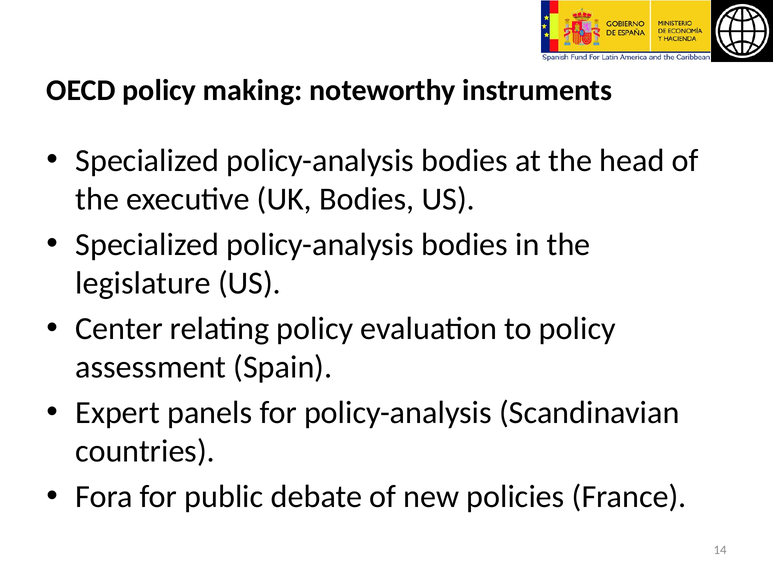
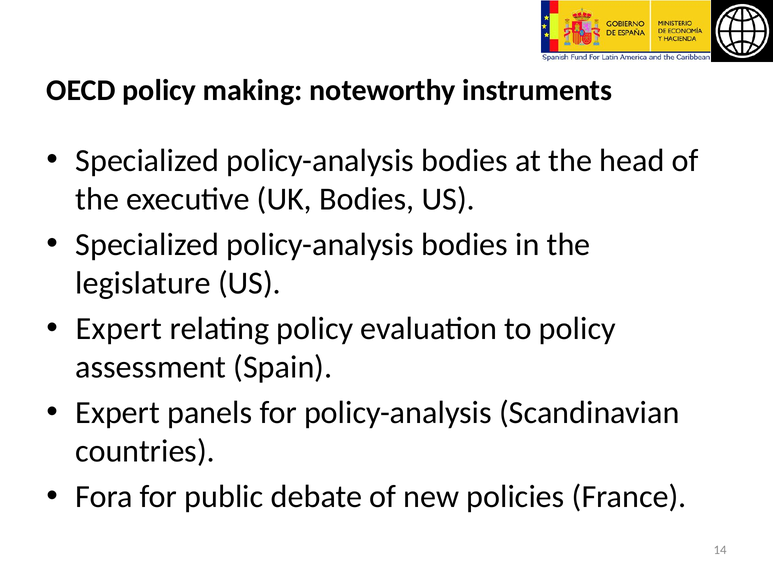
Center at (119, 329): Center -> Expert
